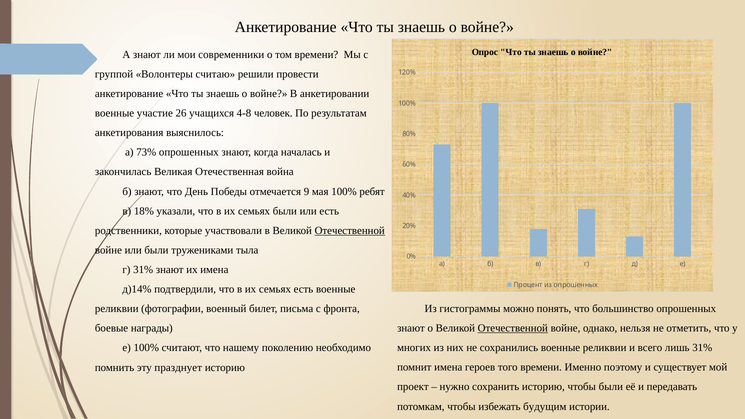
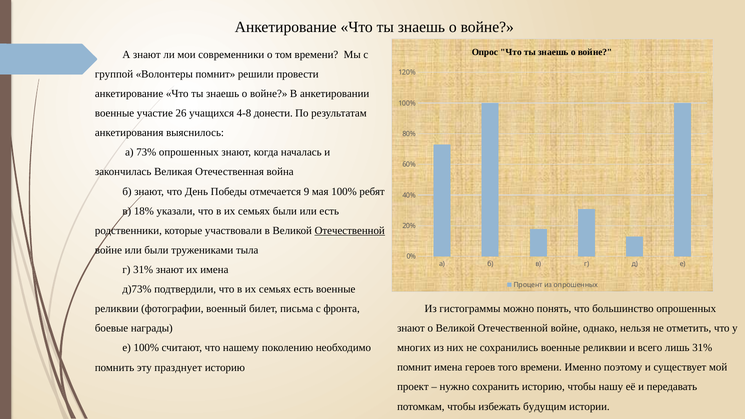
Волонтеры считаю: считаю -> помнит
человек: человек -> донести
д)14%: д)14% -> д)73%
Отечественной at (513, 328) underline: present -> none
чтобы были: были -> нашу
